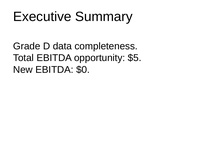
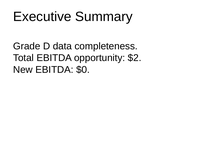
$5: $5 -> $2
